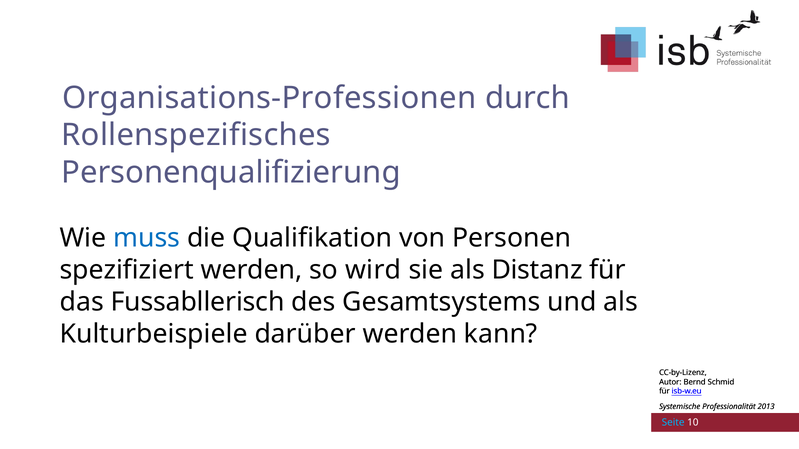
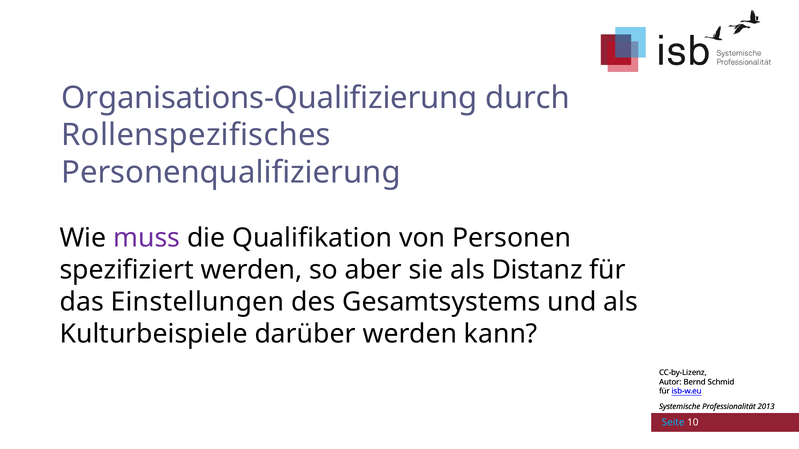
Organisations-Professionen: Organisations-Professionen -> Organisations-Qualifizierung
muss colour: blue -> purple
wird: wird -> aber
Fussabllerisch: Fussabllerisch -> Einstellungen
